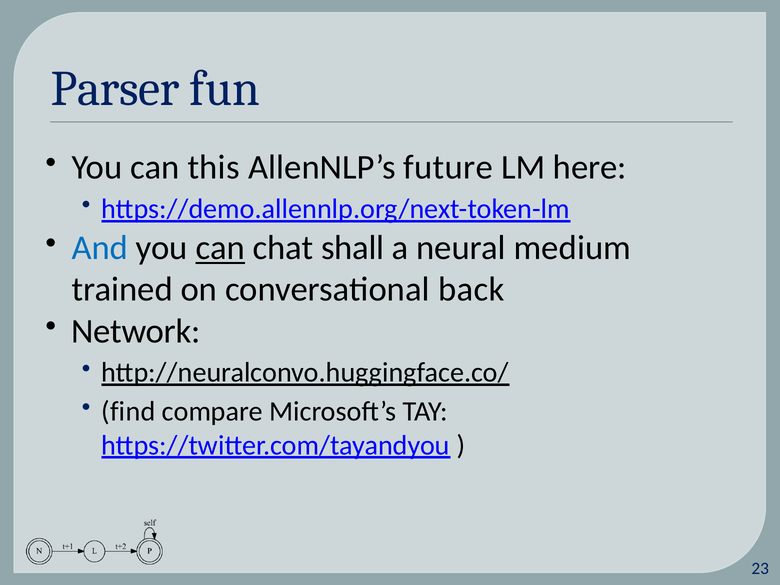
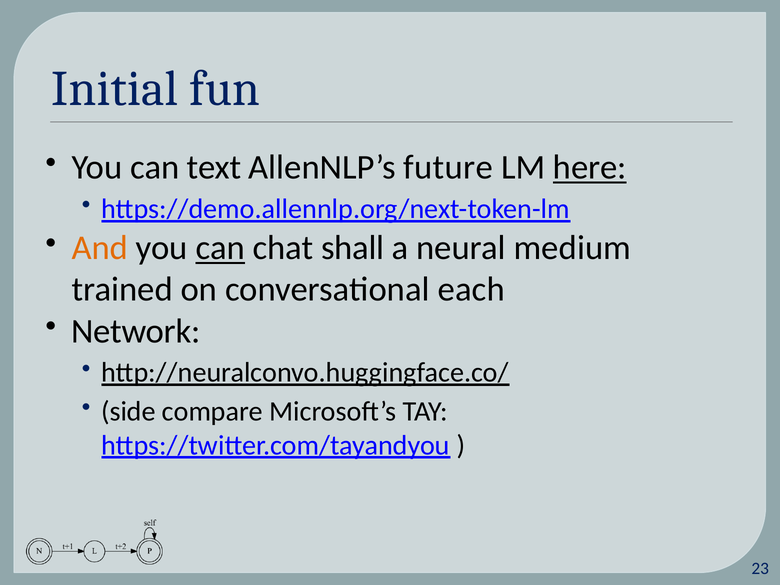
Parser: Parser -> Initial
this: this -> text
here underline: none -> present
And colour: blue -> orange
back: back -> each
find: find -> side
